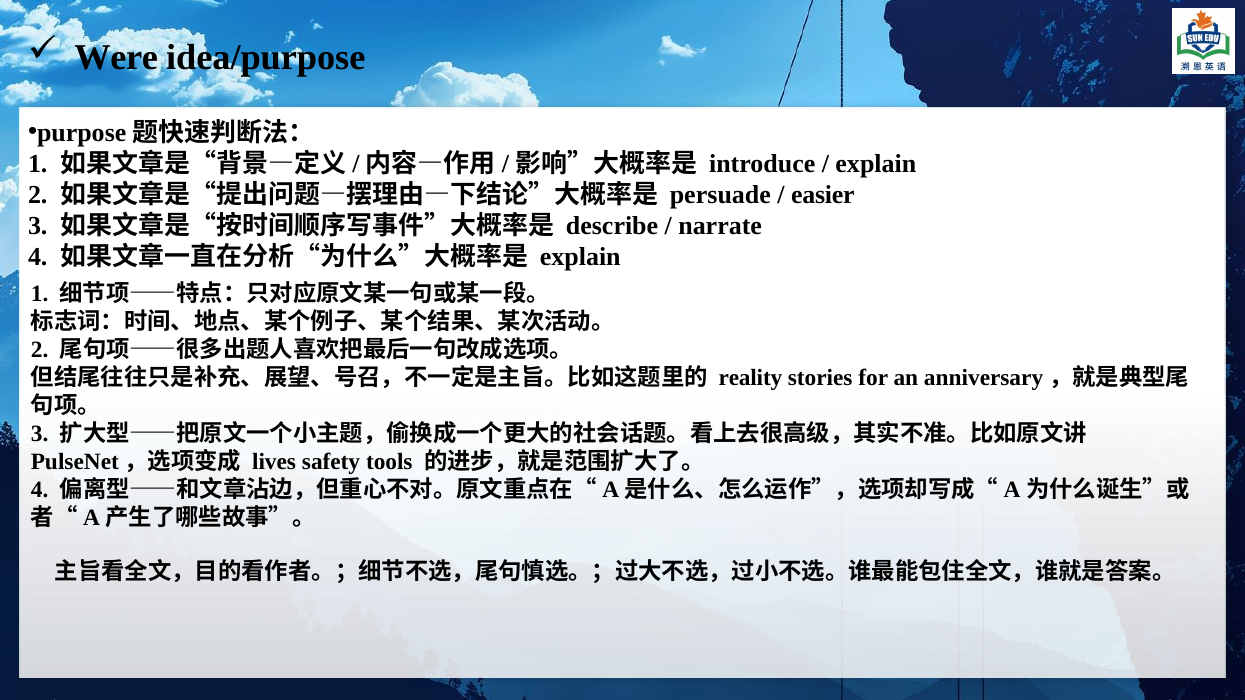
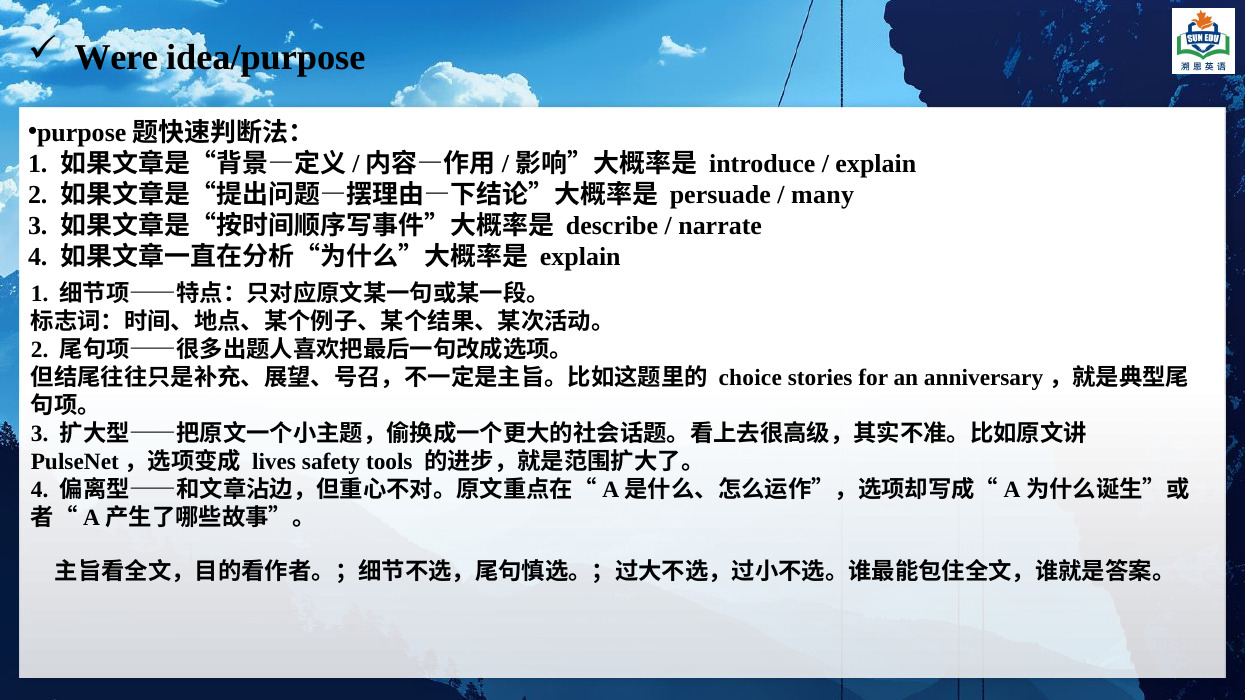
easier: easier -> many
reality: reality -> choice
